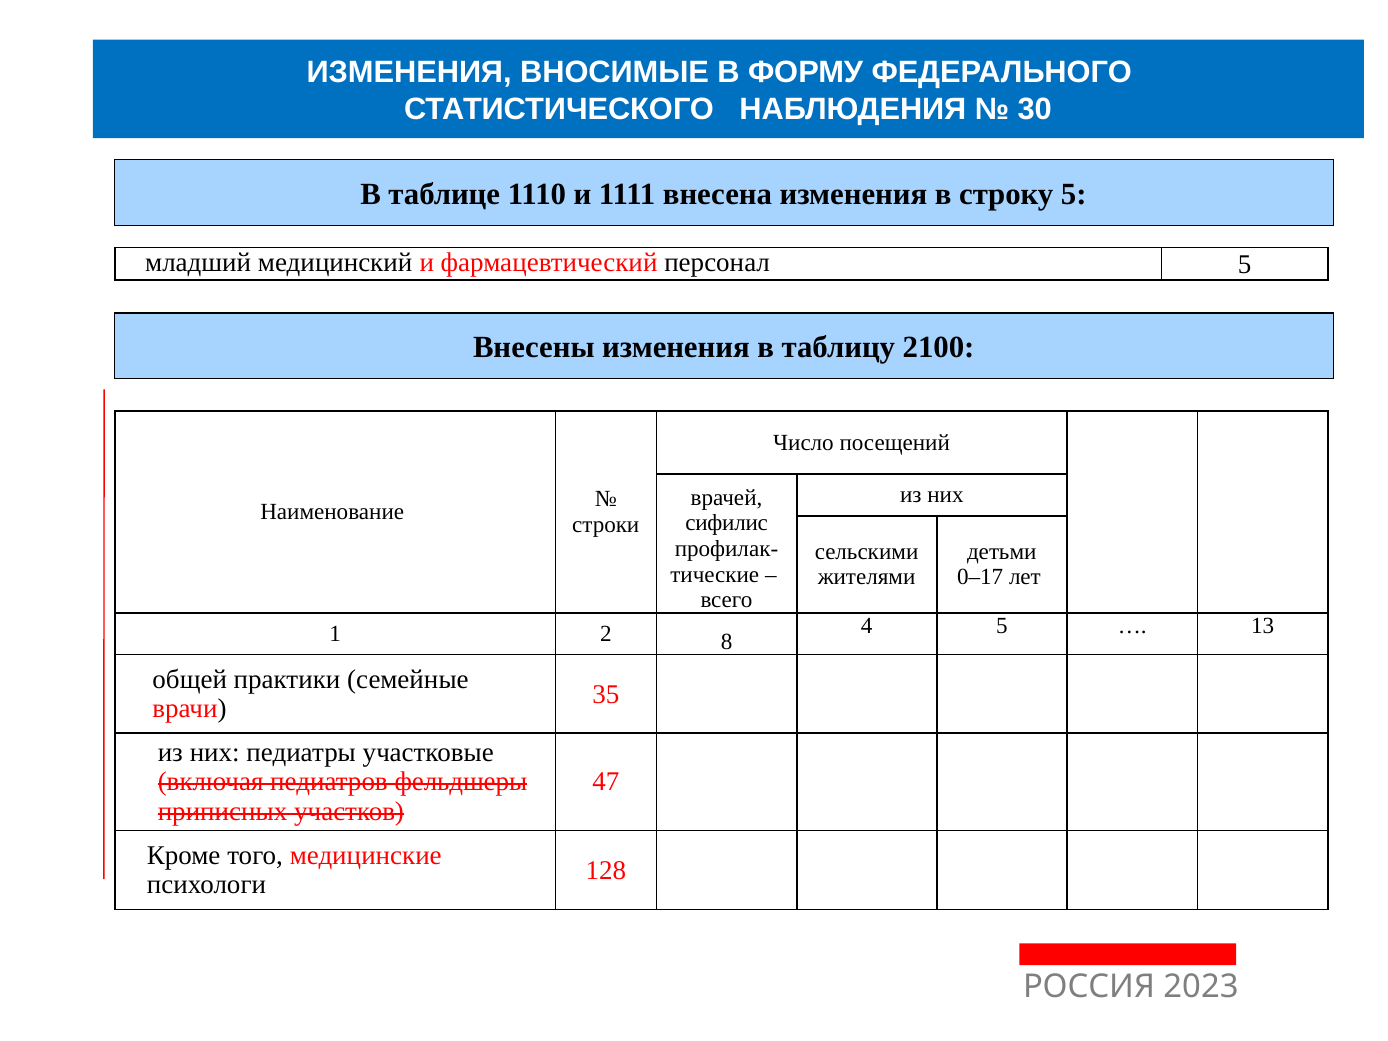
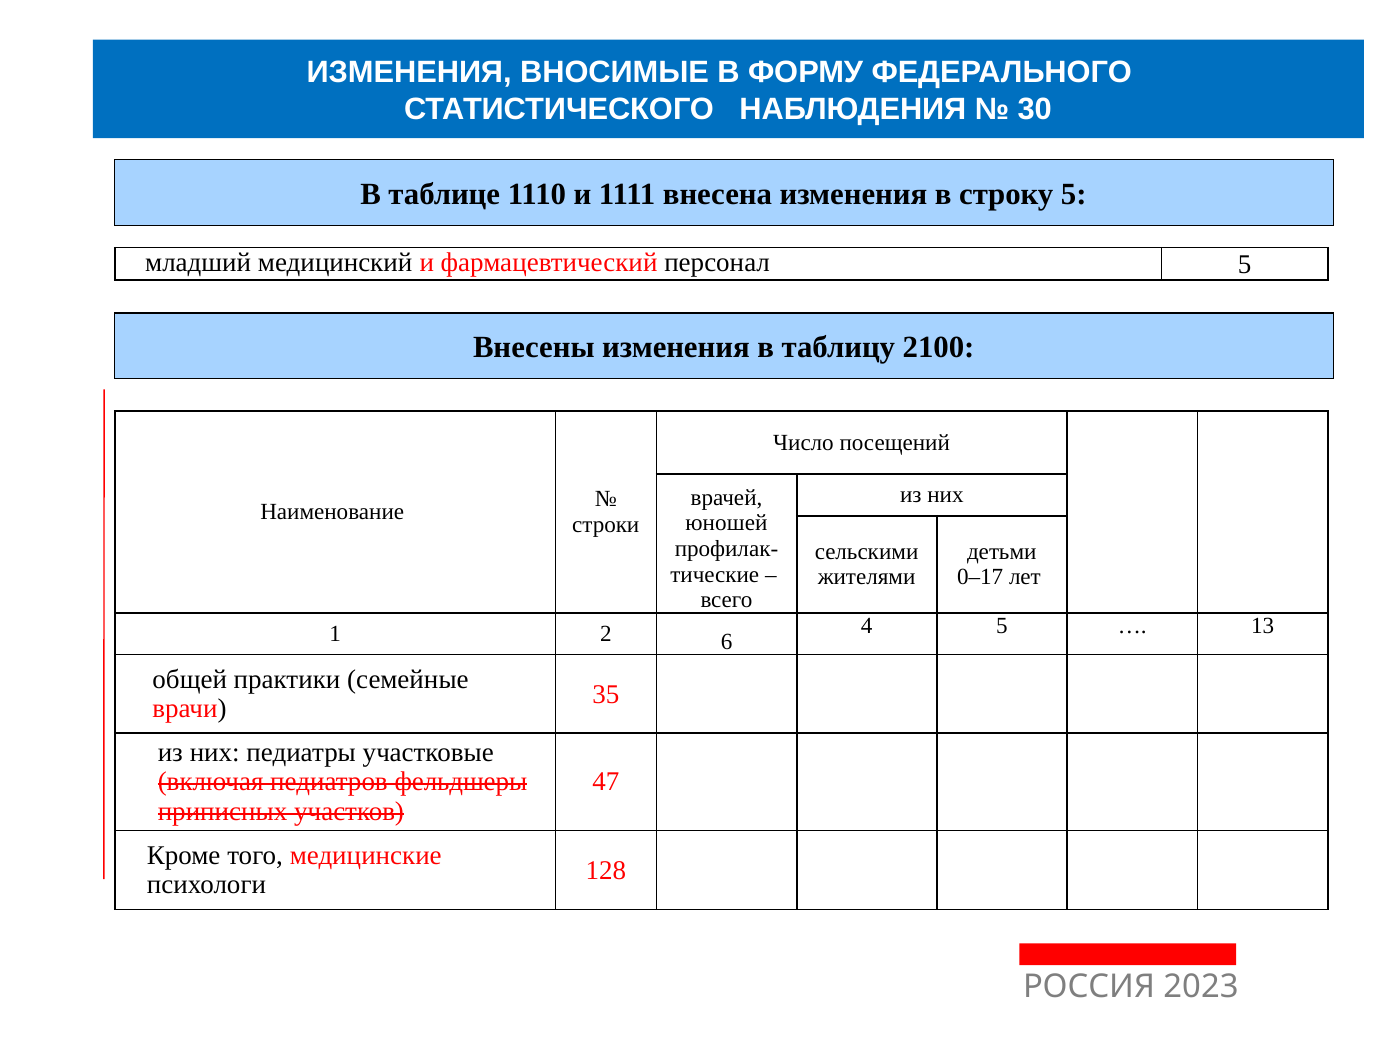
сифилис: сифилис -> юношей
8: 8 -> 6
